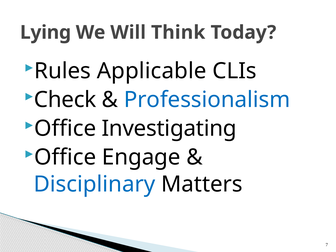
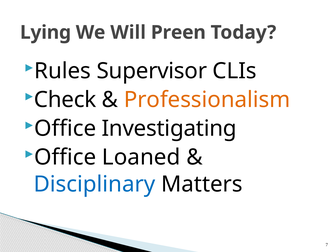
Think: Think -> Preen
Applicable: Applicable -> Supervisor
Professionalism colour: blue -> orange
Engage: Engage -> Loaned
